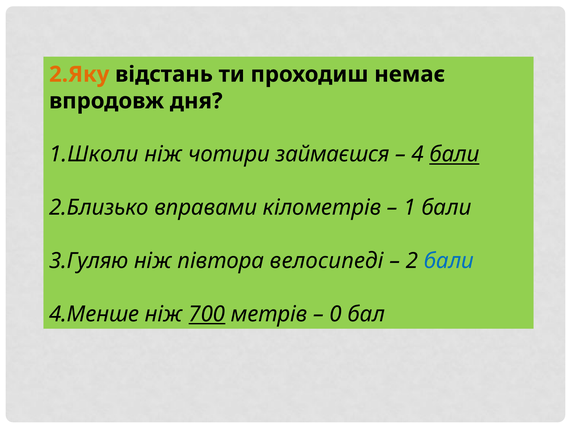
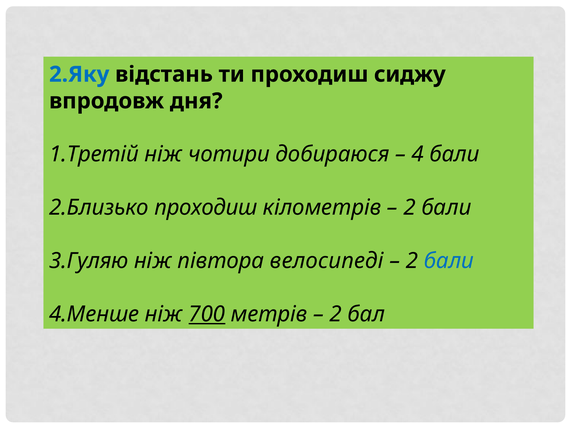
2.Яку colour: orange -> blue
немає: немає -> сиджу
1.Школи: 1.Школи -> 1.Третій
займаєшся: займаєшся -> добираюся
бали at (454, 154) underline: present -> none
2.Близько вправами: вправами -> проходиш
1 at (409, 208): 1 -> 2
0 at (336, 314): 0 -> 2
